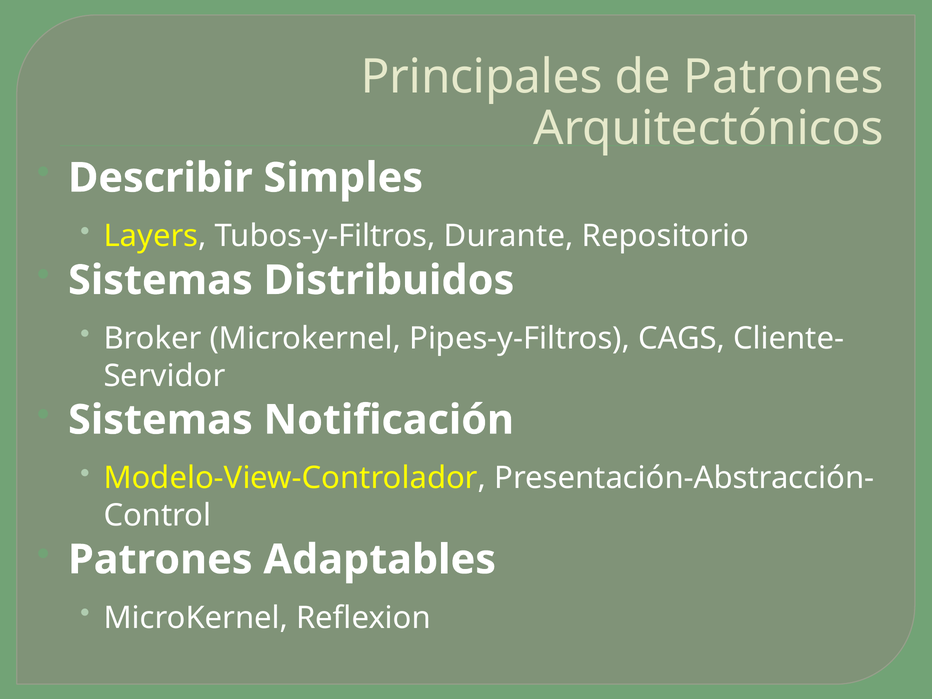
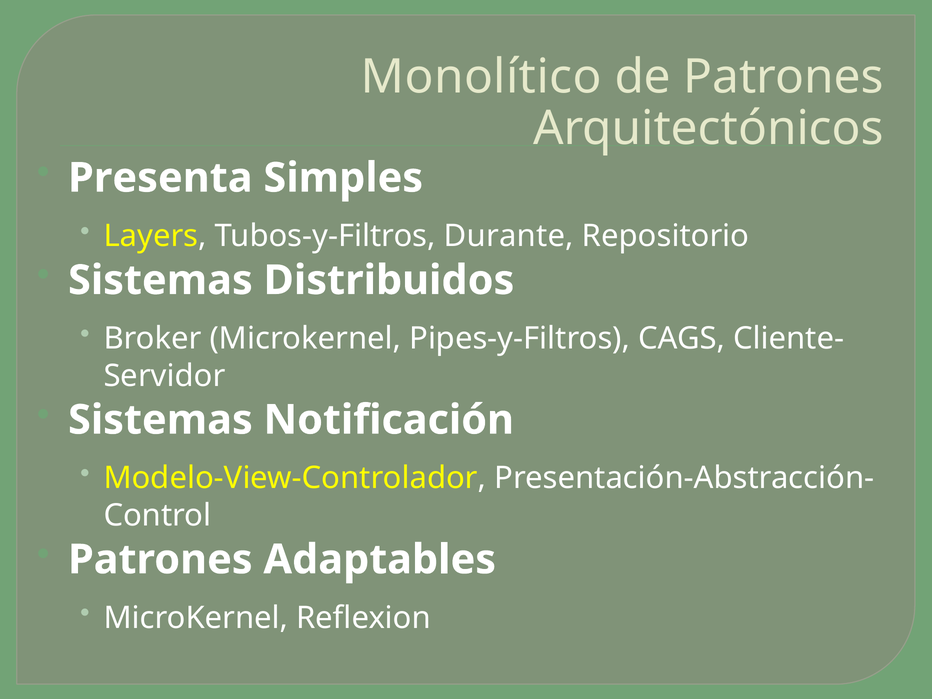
Principales: Principales -> Monolítico
Describir: Describir -> Presenta
